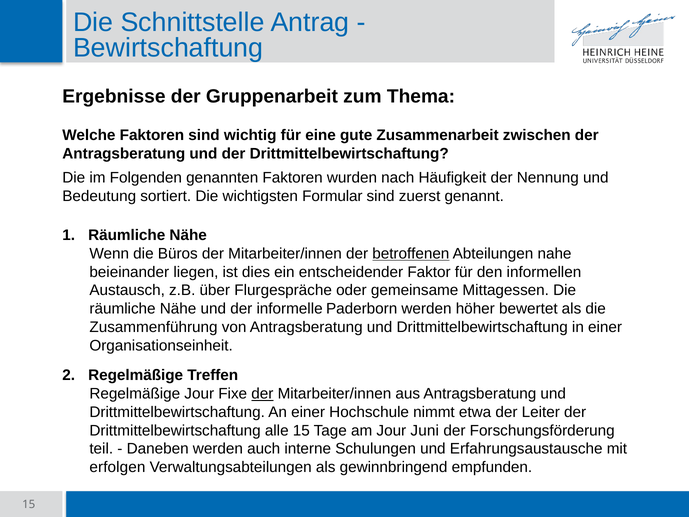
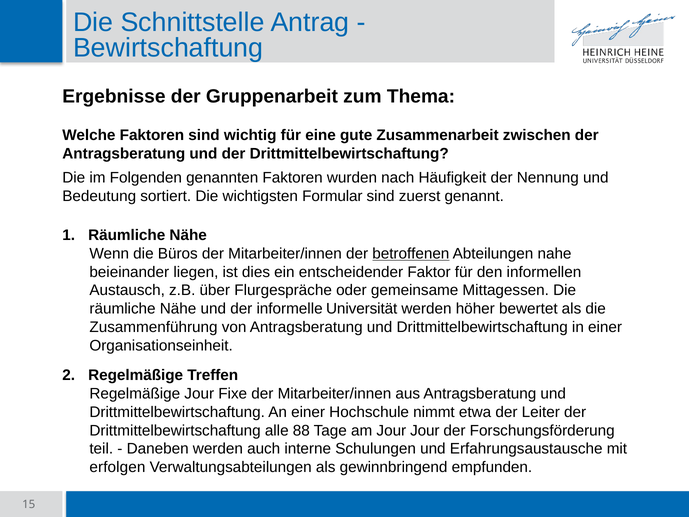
Paderborn: Paderborn -> Universität
der at (262, 394) underline: present -> none
alle 15: 15 -> 88
Jour Juni: Juni -> Jour
